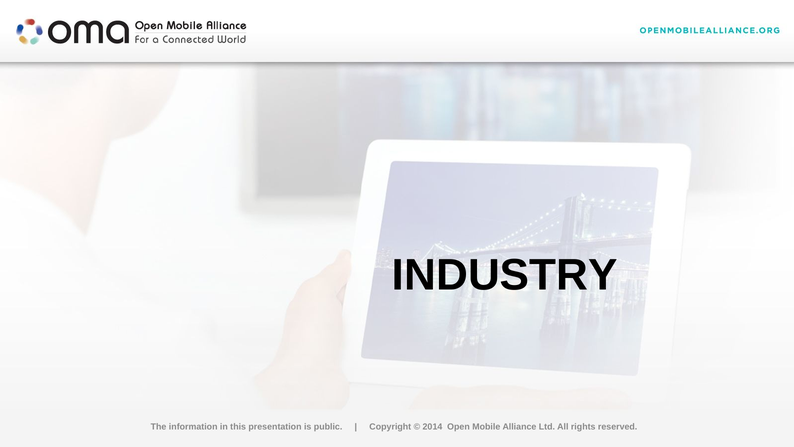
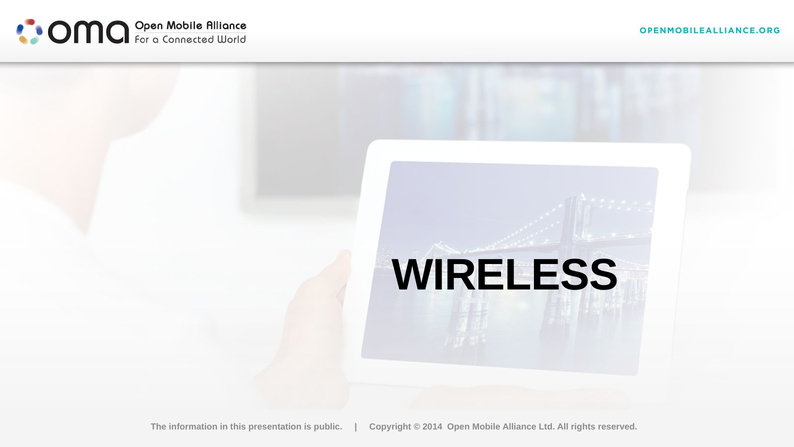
INDUSTRY: INDUSTRY -> WIRELESS
